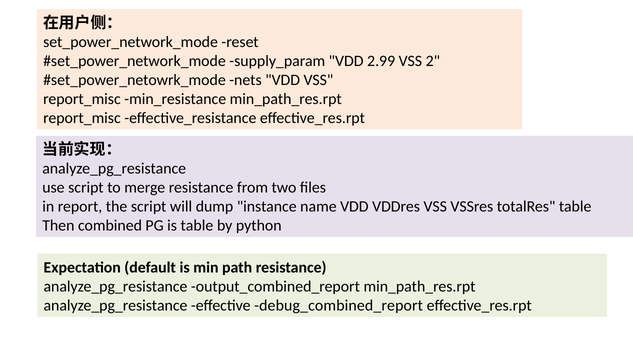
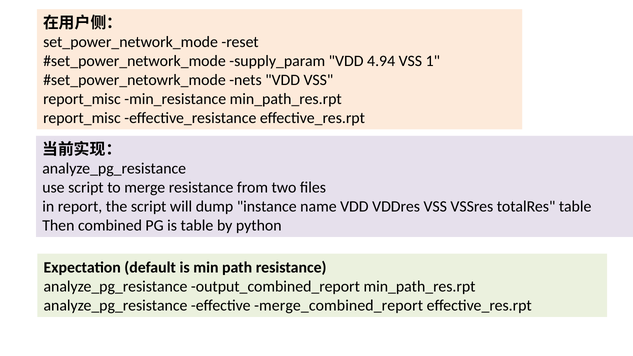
2.99: 2.99 -> 4.94
2: 2 -> 1
debug_combined_report: debug_combined_report -> merge_combined_report
